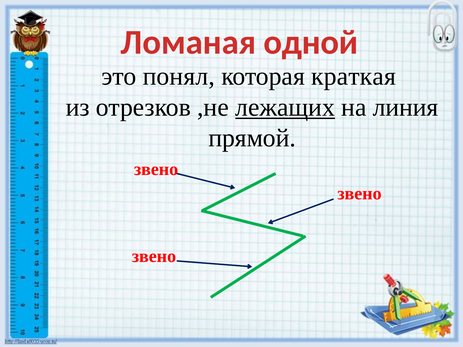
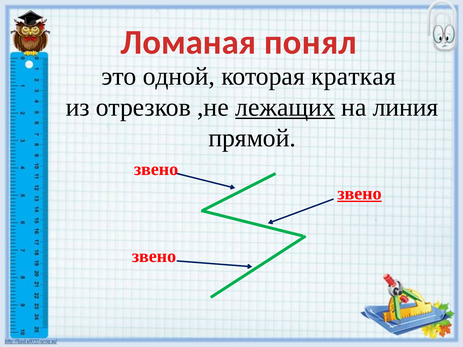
одной: одной -> понял
понял: понял -> одной
звено at (359, 194) underline: none -> present
